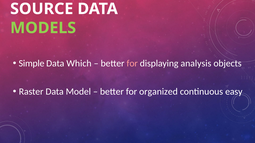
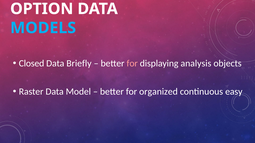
SOURCE: SOURCE -> OPTION
MODELS colour: light green -> light blue
Simple: Simple -> Closed
Which: Which -> Briefly
